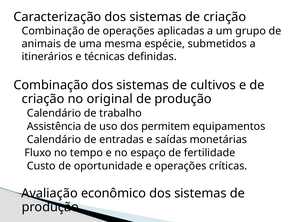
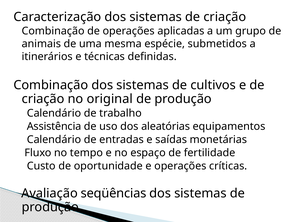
permitem: permitem -> aleatórias
econômico: econômico -> seqüências
